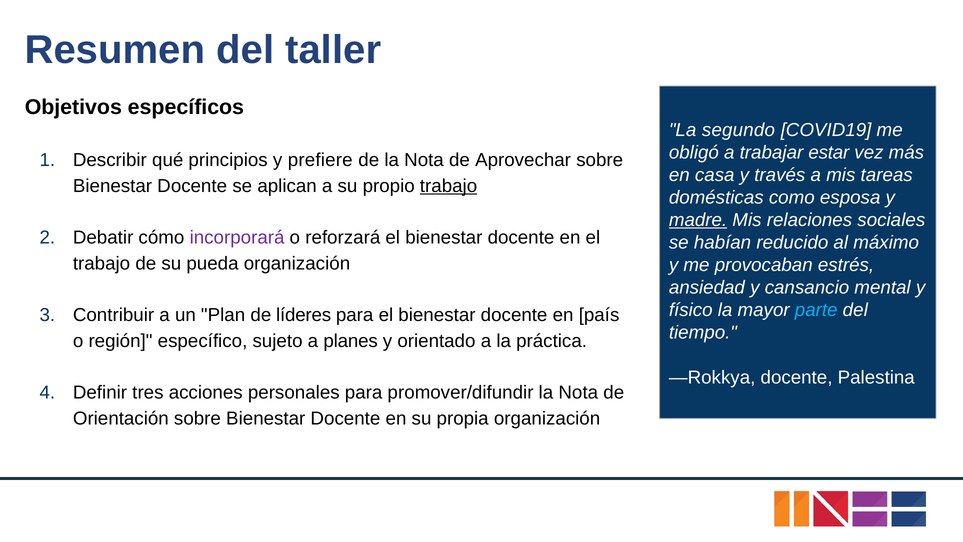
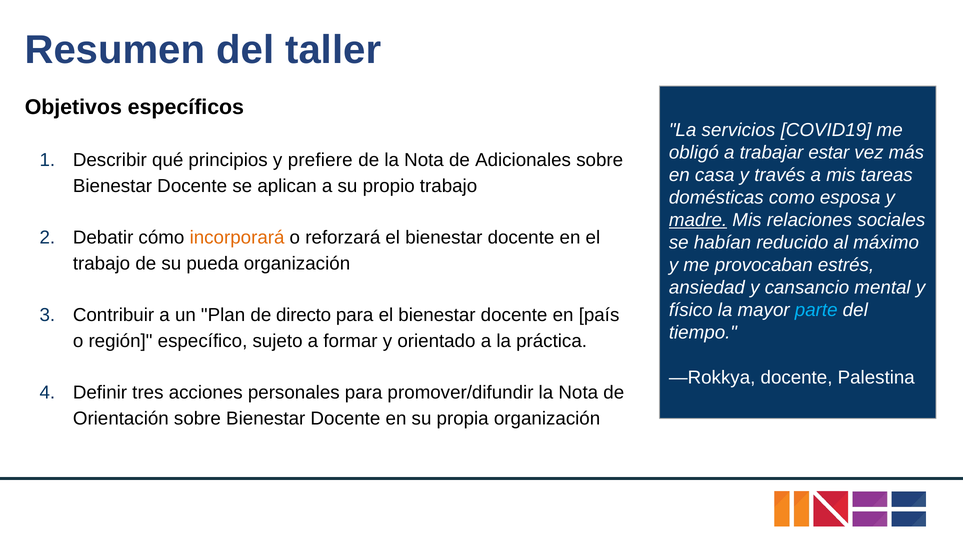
segundo: segundo -> servicios
Aprovechar: Aprovechar -> Adicionales
trabajo at (449, 186) underline: present -> none
incorporará colour: purple -> orange
líderes: líderes -> directo
planes: planes -> formar
